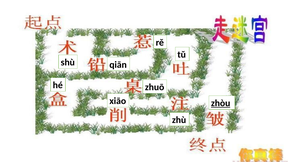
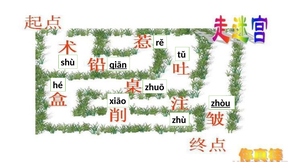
qiān underline: none -> present
